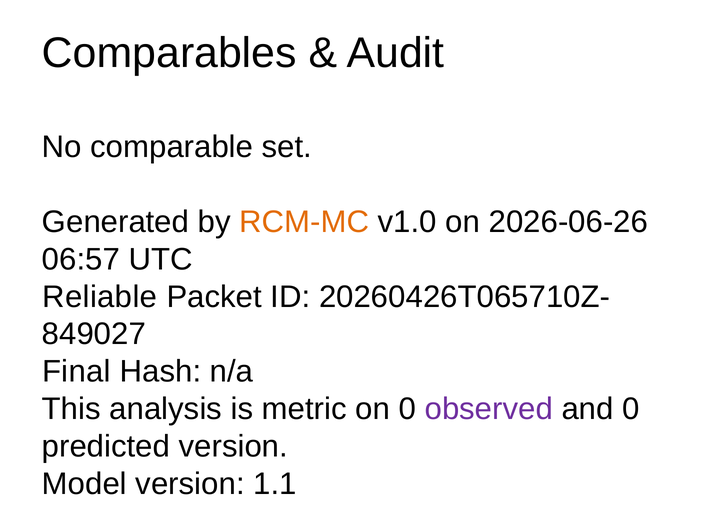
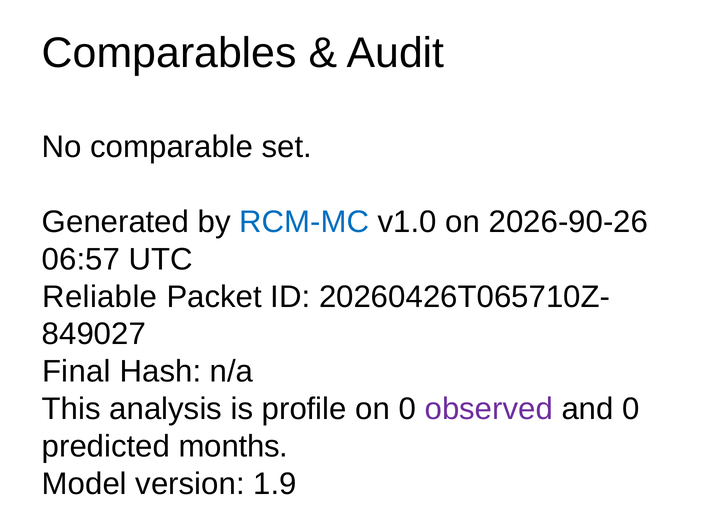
RCM-MC colour: orange -> blue
2026-06-26: 2026-06-26 -> 2026-90-26
metric: metric -> profile
predicted version: version -> months
1.1: 1.1 -> 1.9
